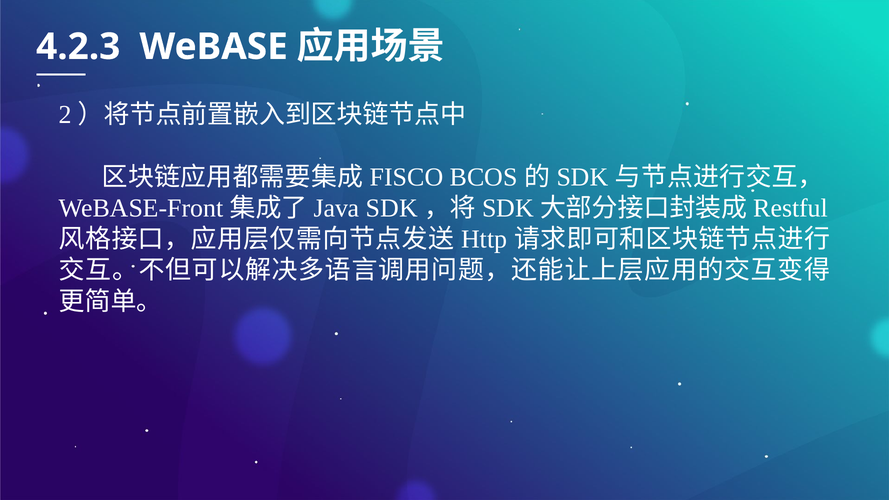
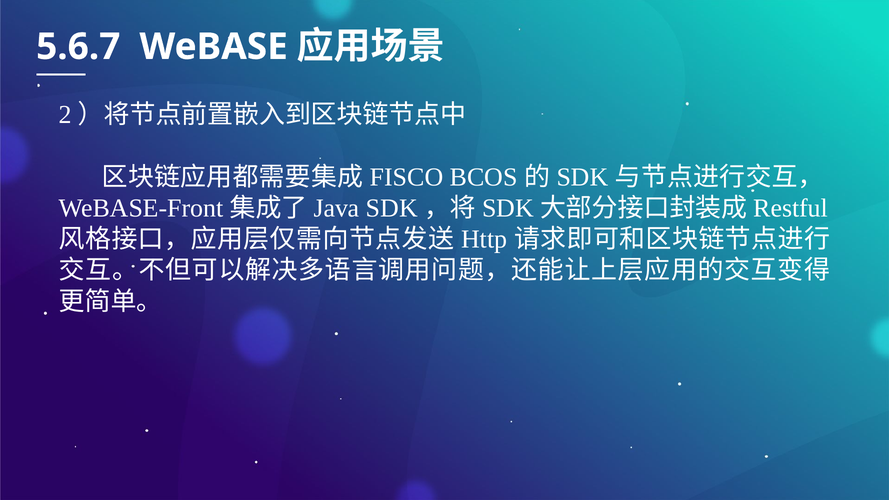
4.2.3: 4.2.3 -> 5.6.7
